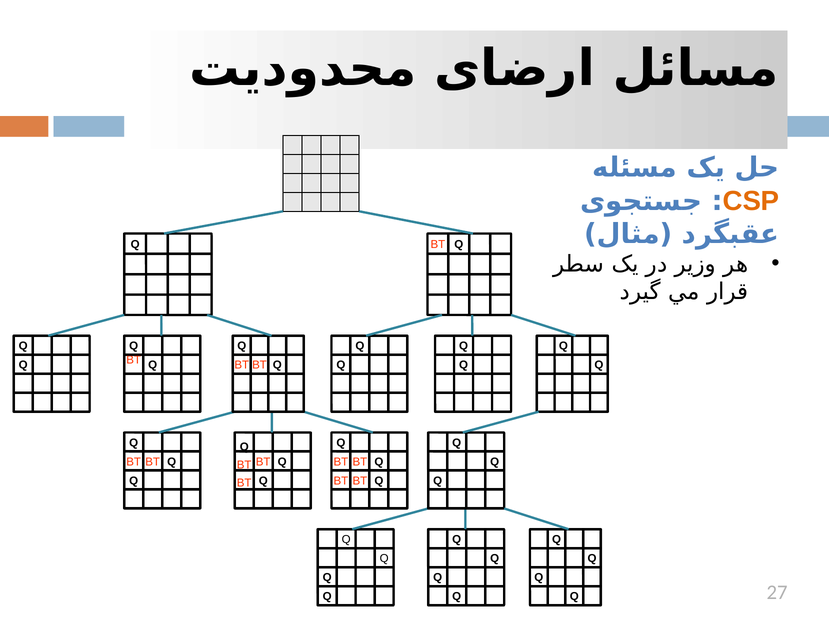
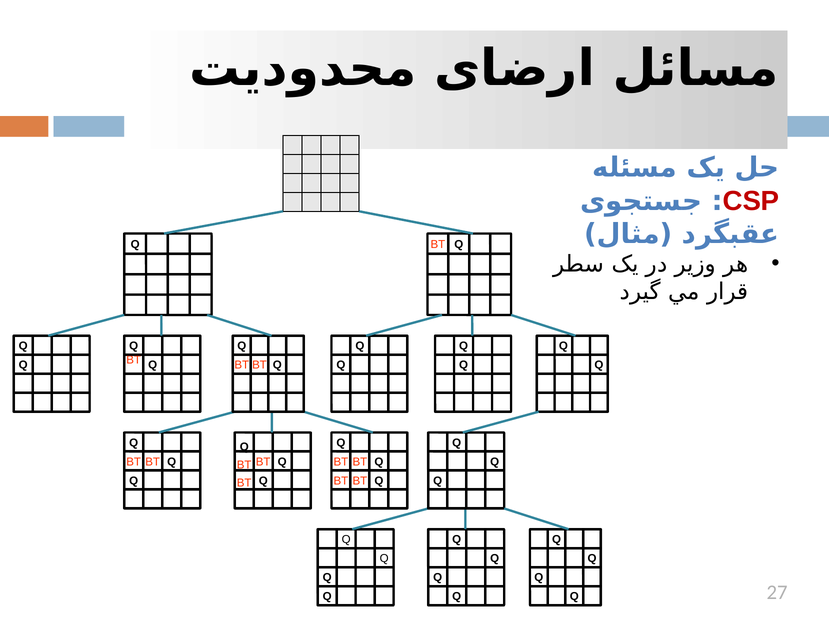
CSP colour: orange -> red
